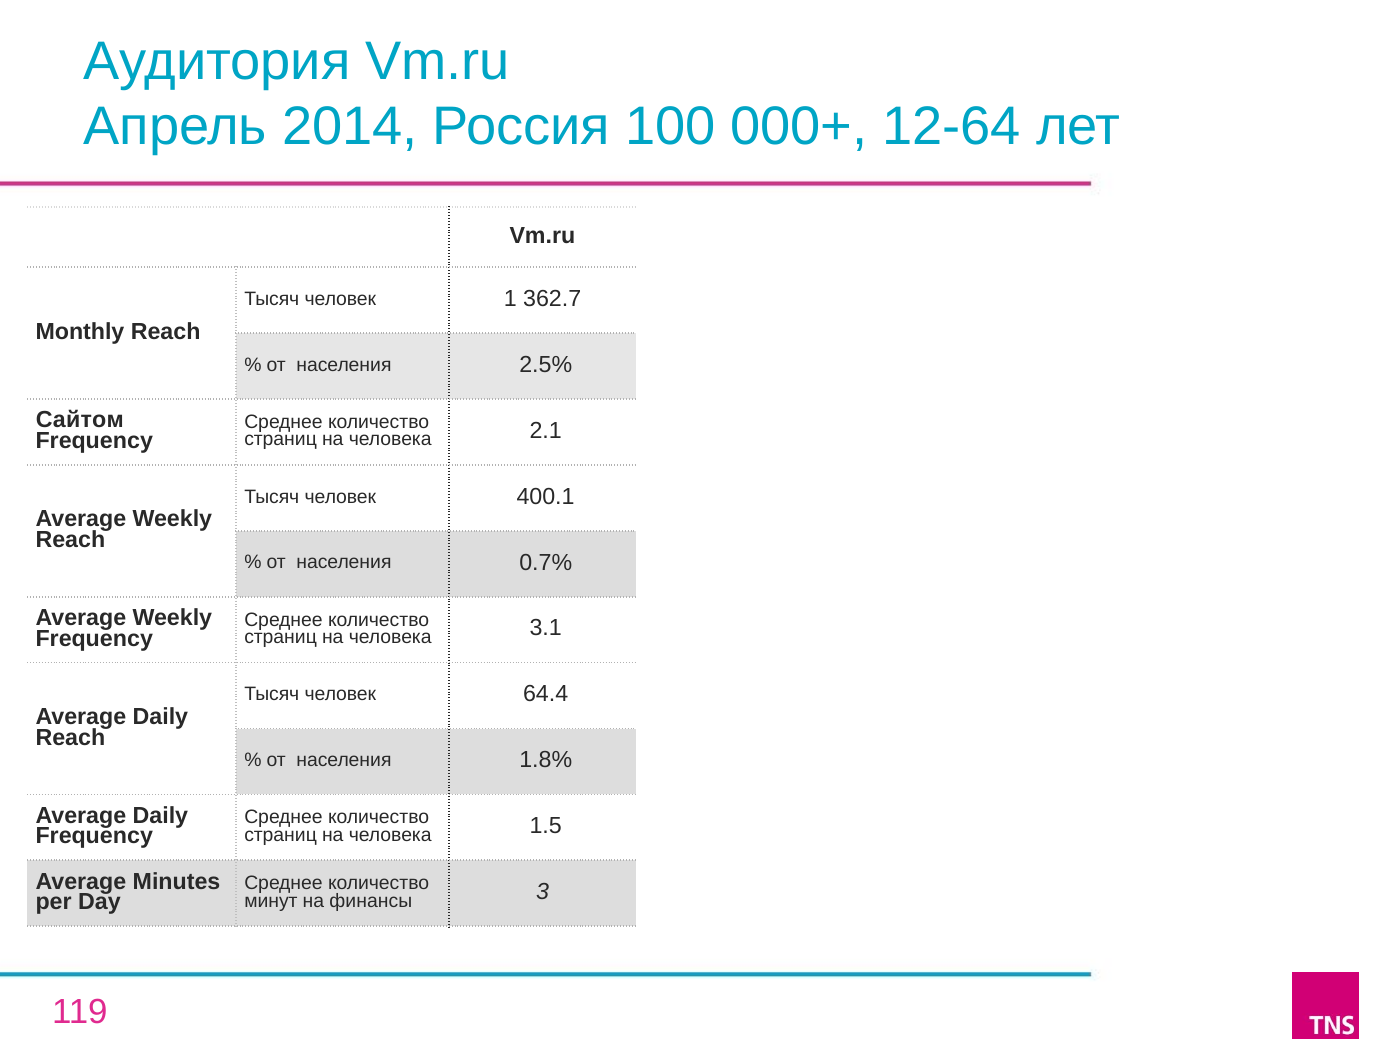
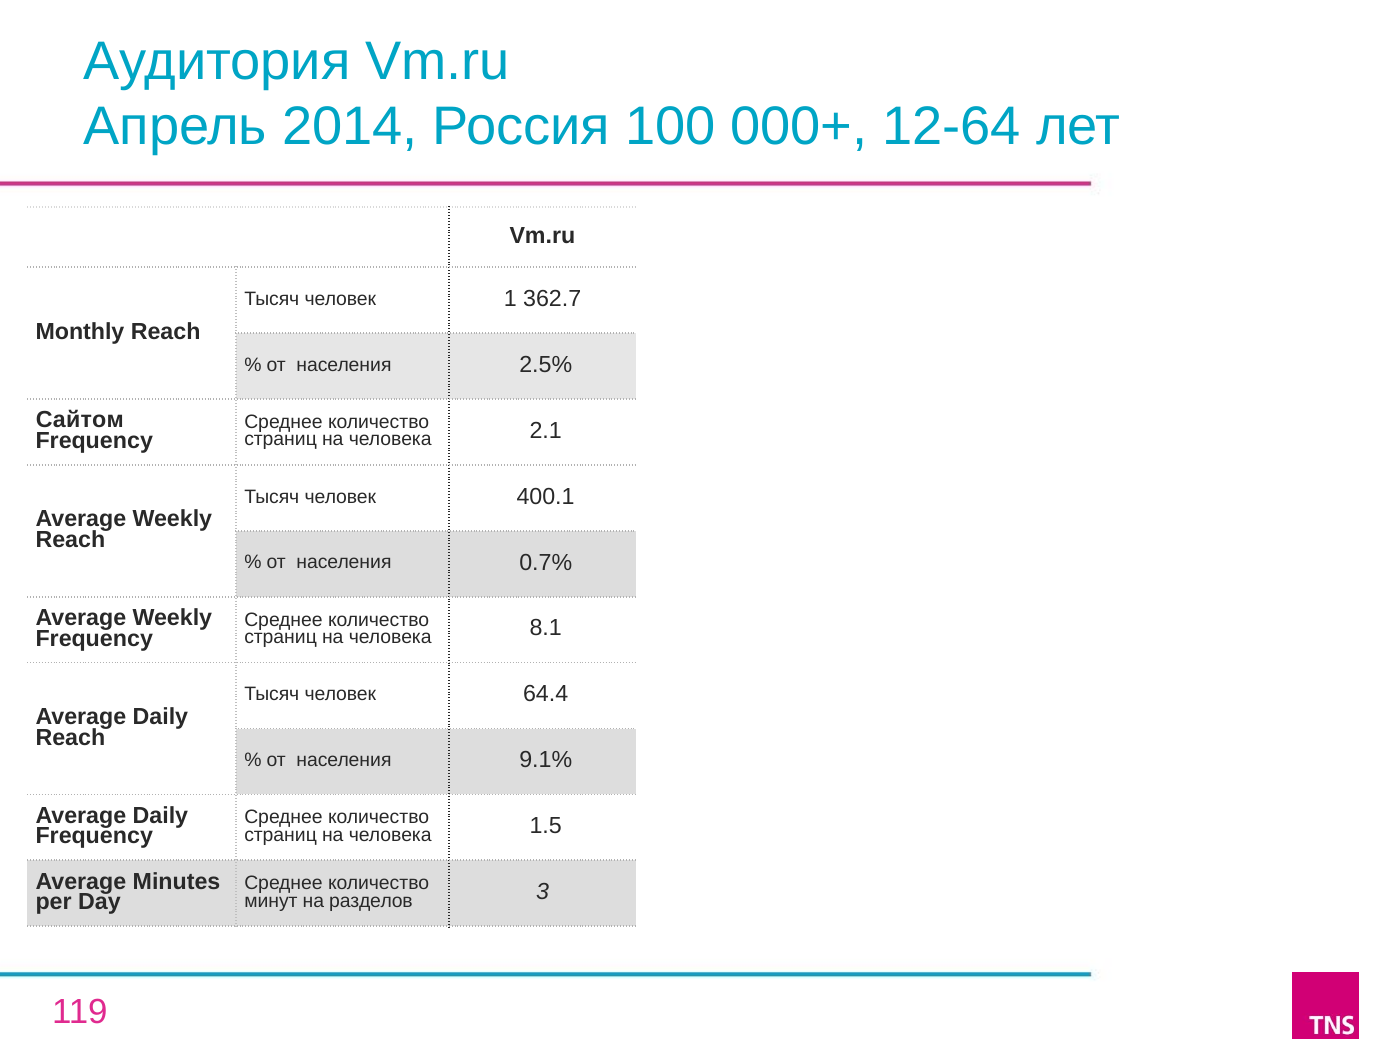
3.1: 3.1 -> 8.1
1.8%: 1.8% -> 9.1%
финансы: финансы -> разделов
